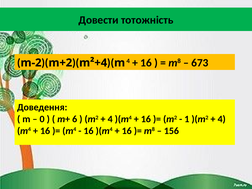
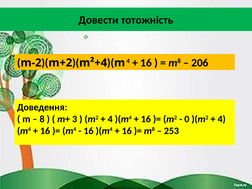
673: 673 -> 206
0: 0 -> 8
6: 6 -> 3
1: 1 -> 0
156: 156 -> 253
